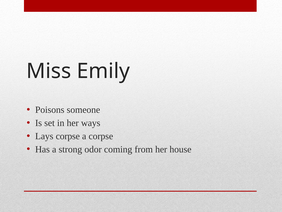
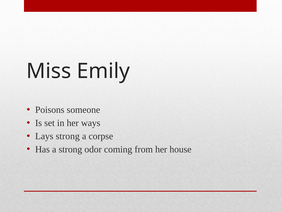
Lays corpse: corpse -> strong
